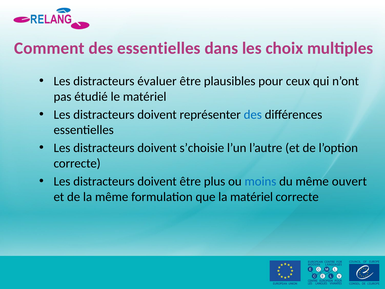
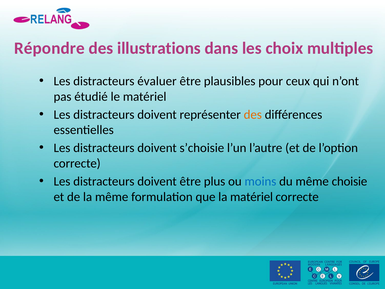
Comment: Comment -> Répondre
des essentielles: essentielles -> illustrations
des at (253, 114) colour: blue -> orange
ouvert: ouvert -> choisie
